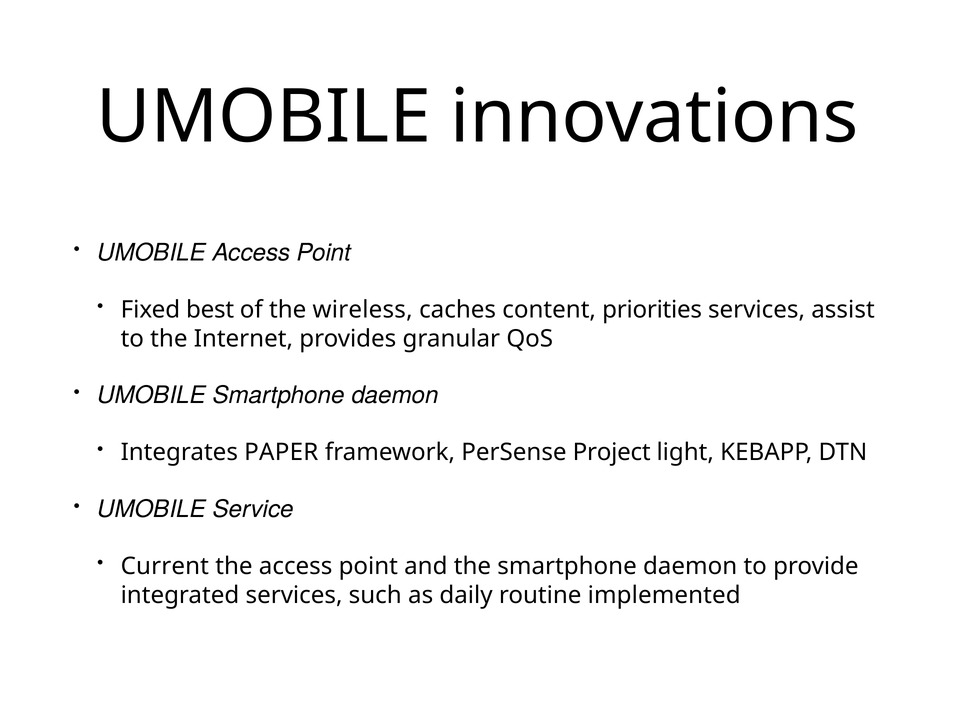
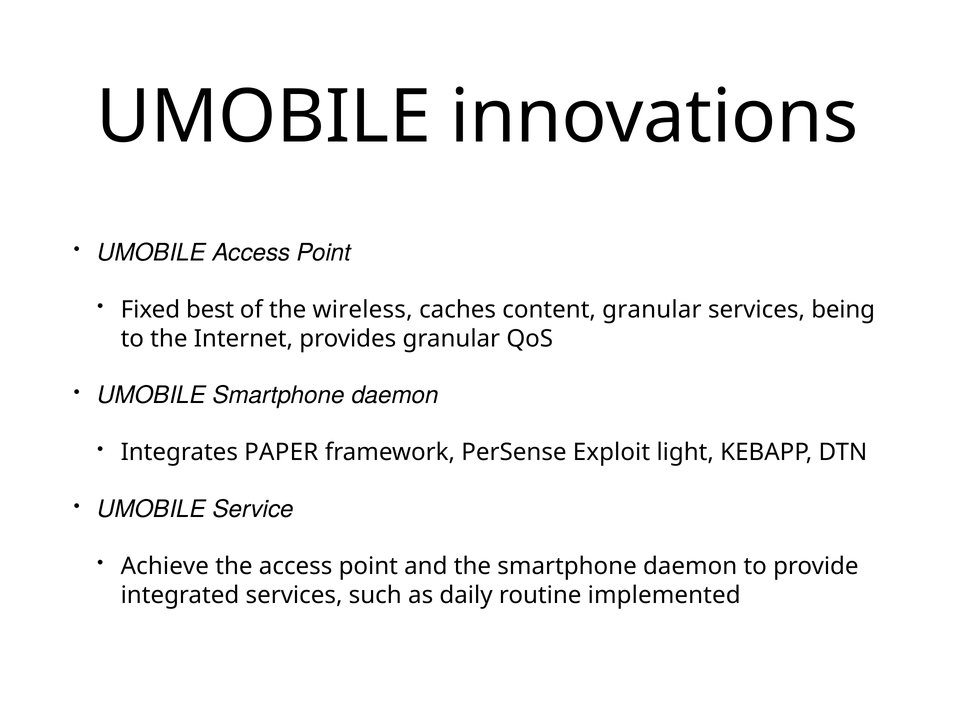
content priorities: priorities -> granular
assist: assist -> being
Project: Project -> Exploit
Current: Current -> Achieve
